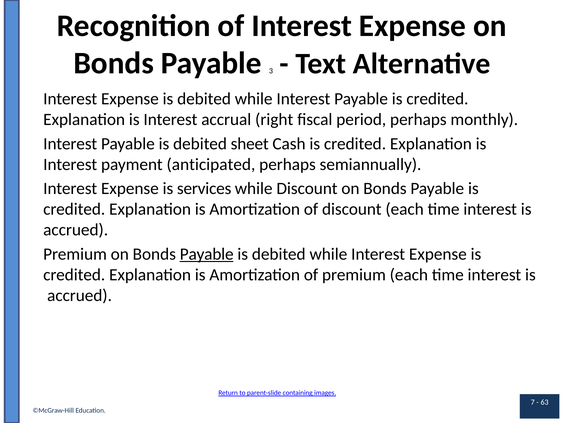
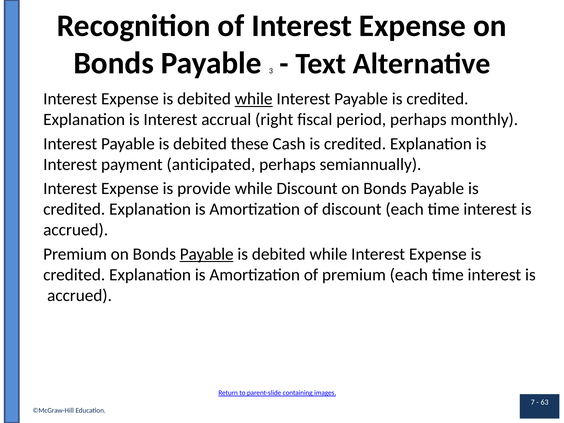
while at (254, 99) underline: none -> present
sheet: sheet -> these
services: services -> provide
